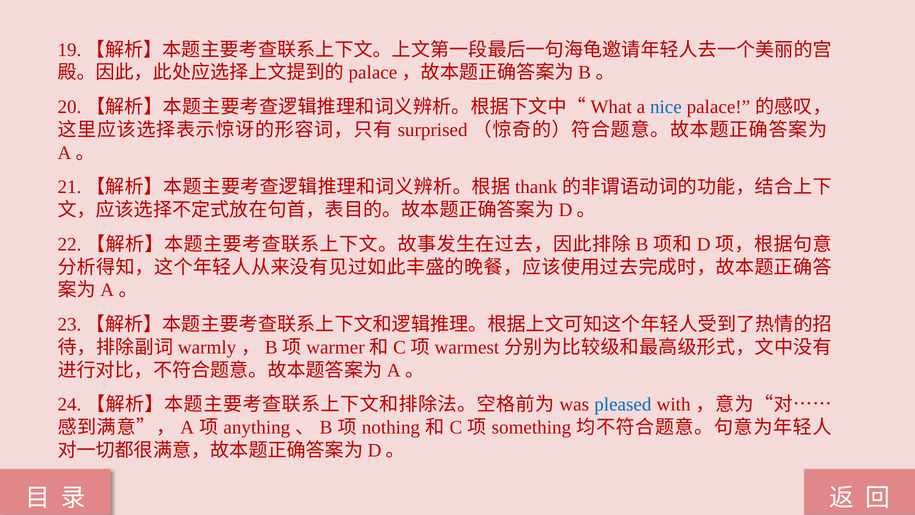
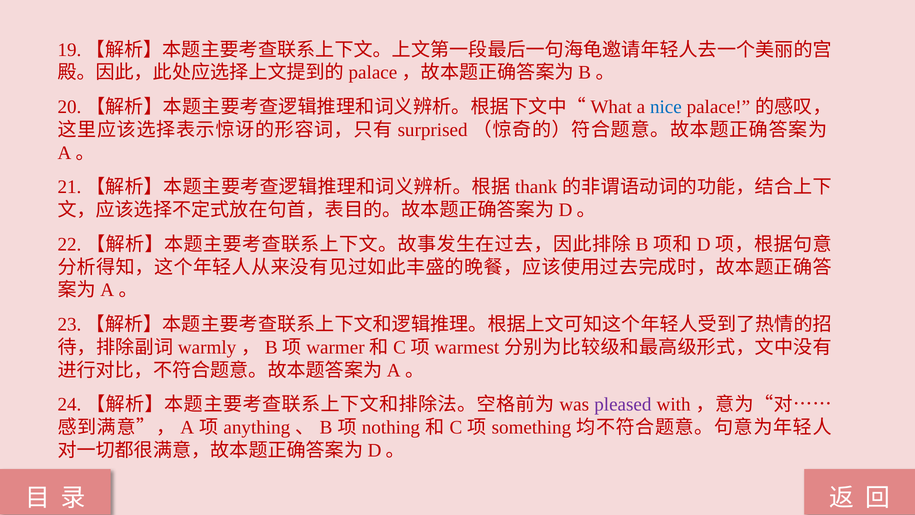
pleased colour: blue -> purple
